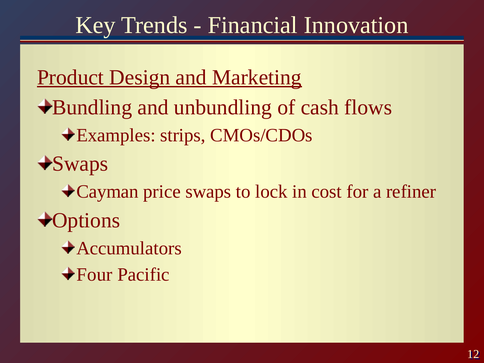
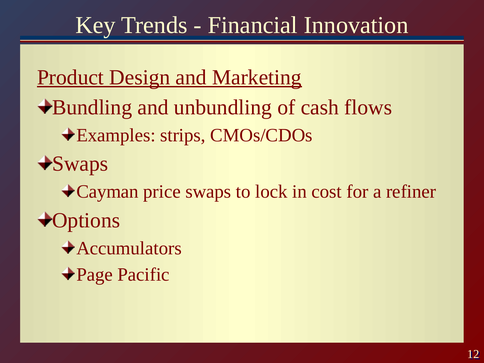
Four: Four -> Page
